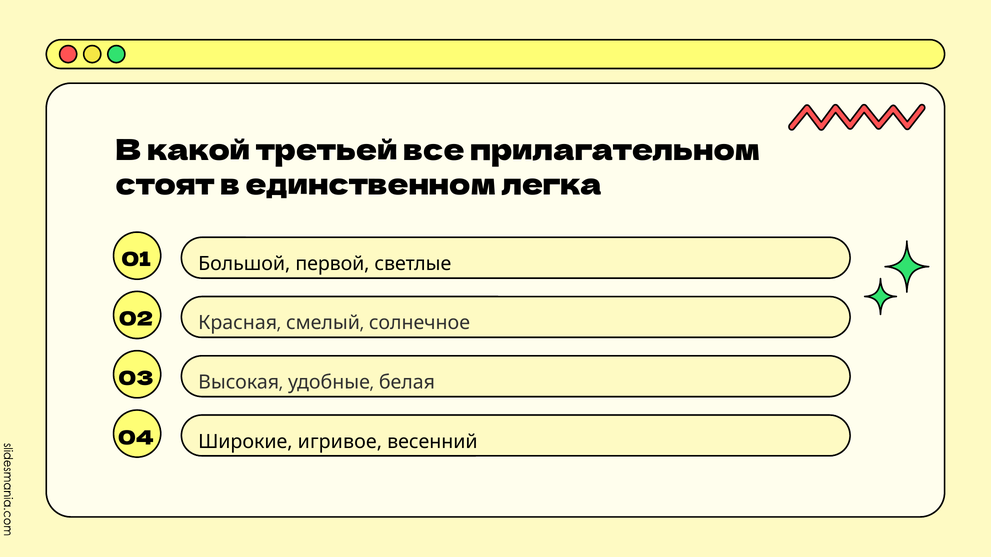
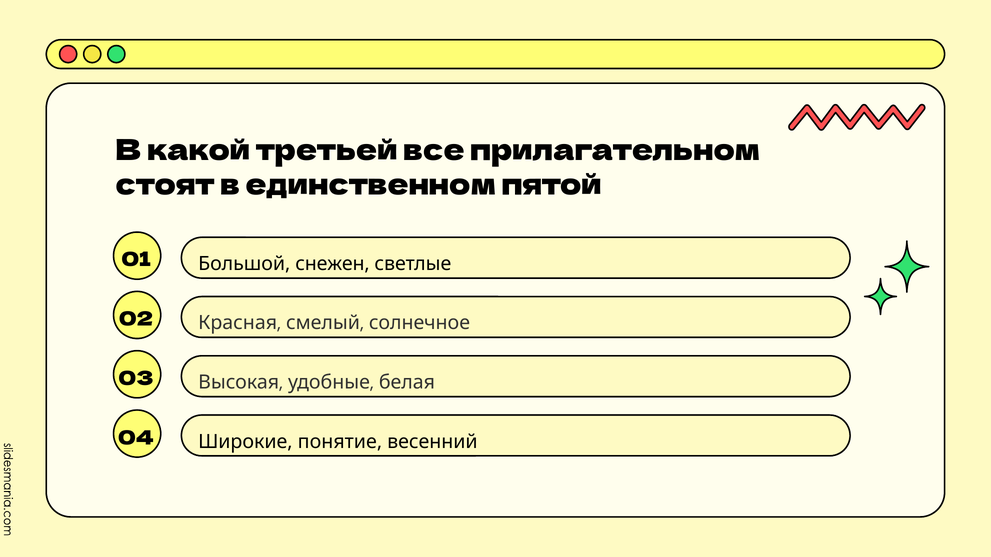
легка: легка -> пятой
первой: первой -> снежен
игривое: игривое -> понятие
